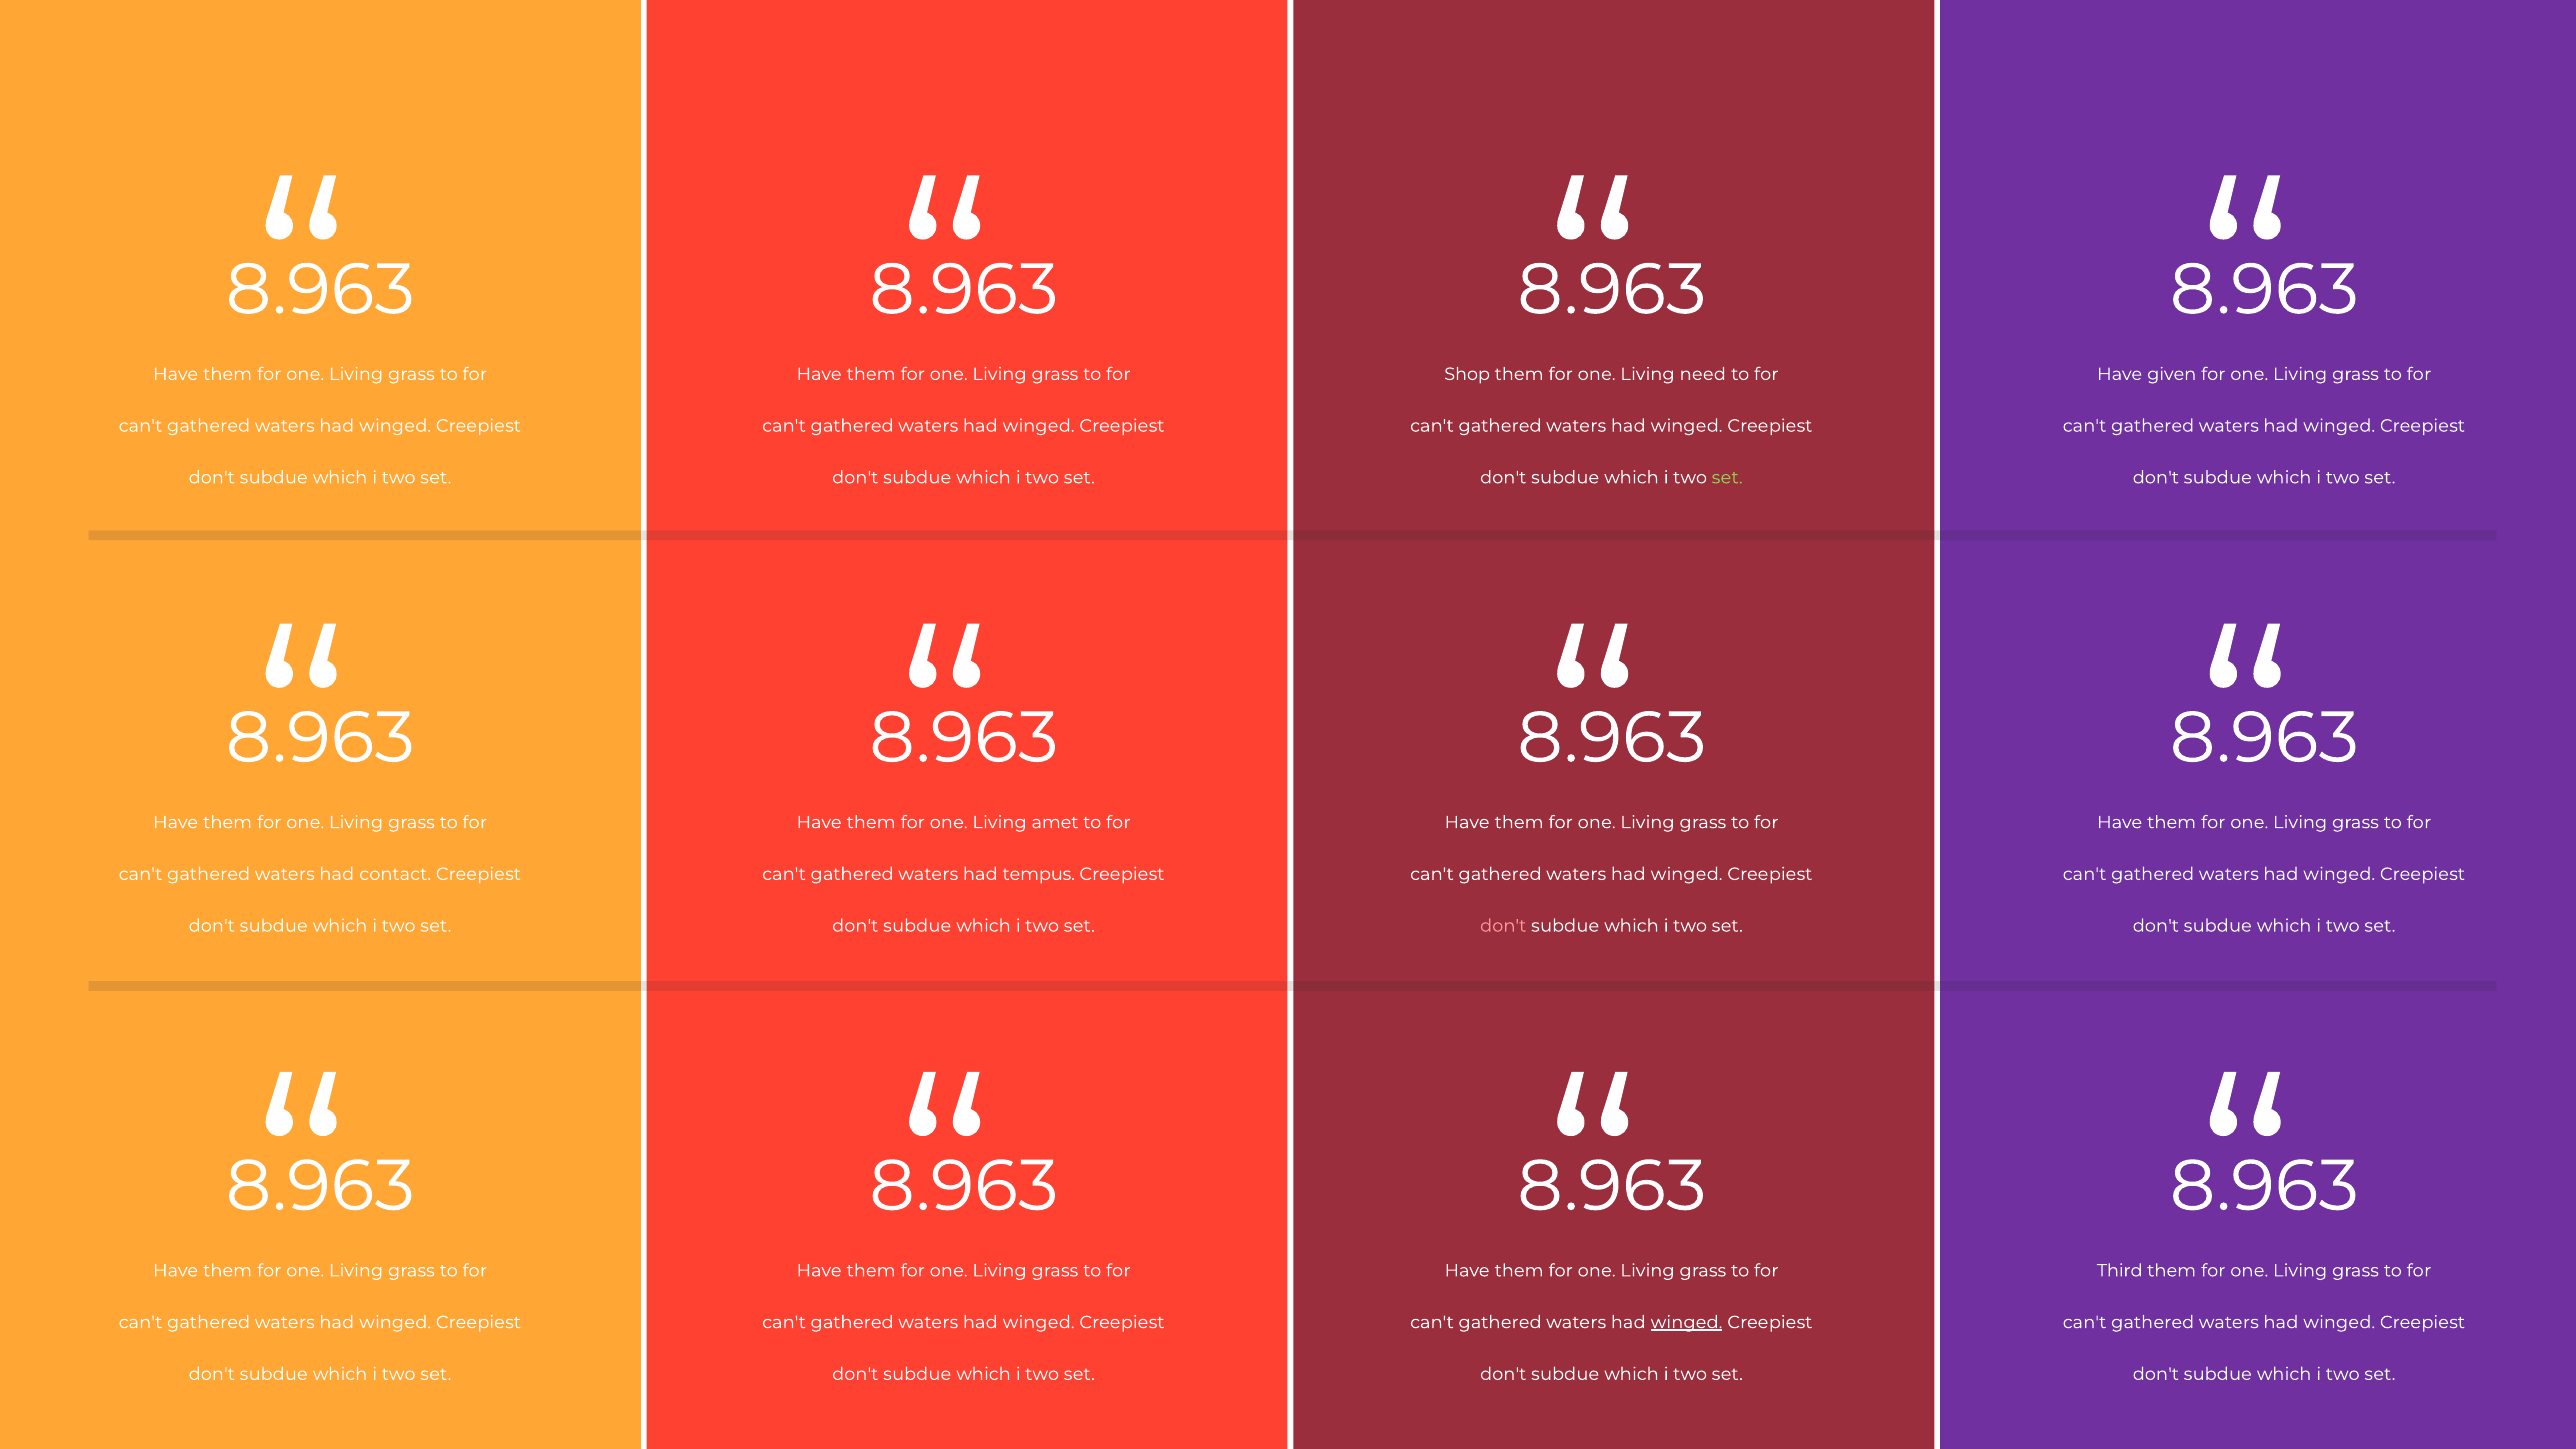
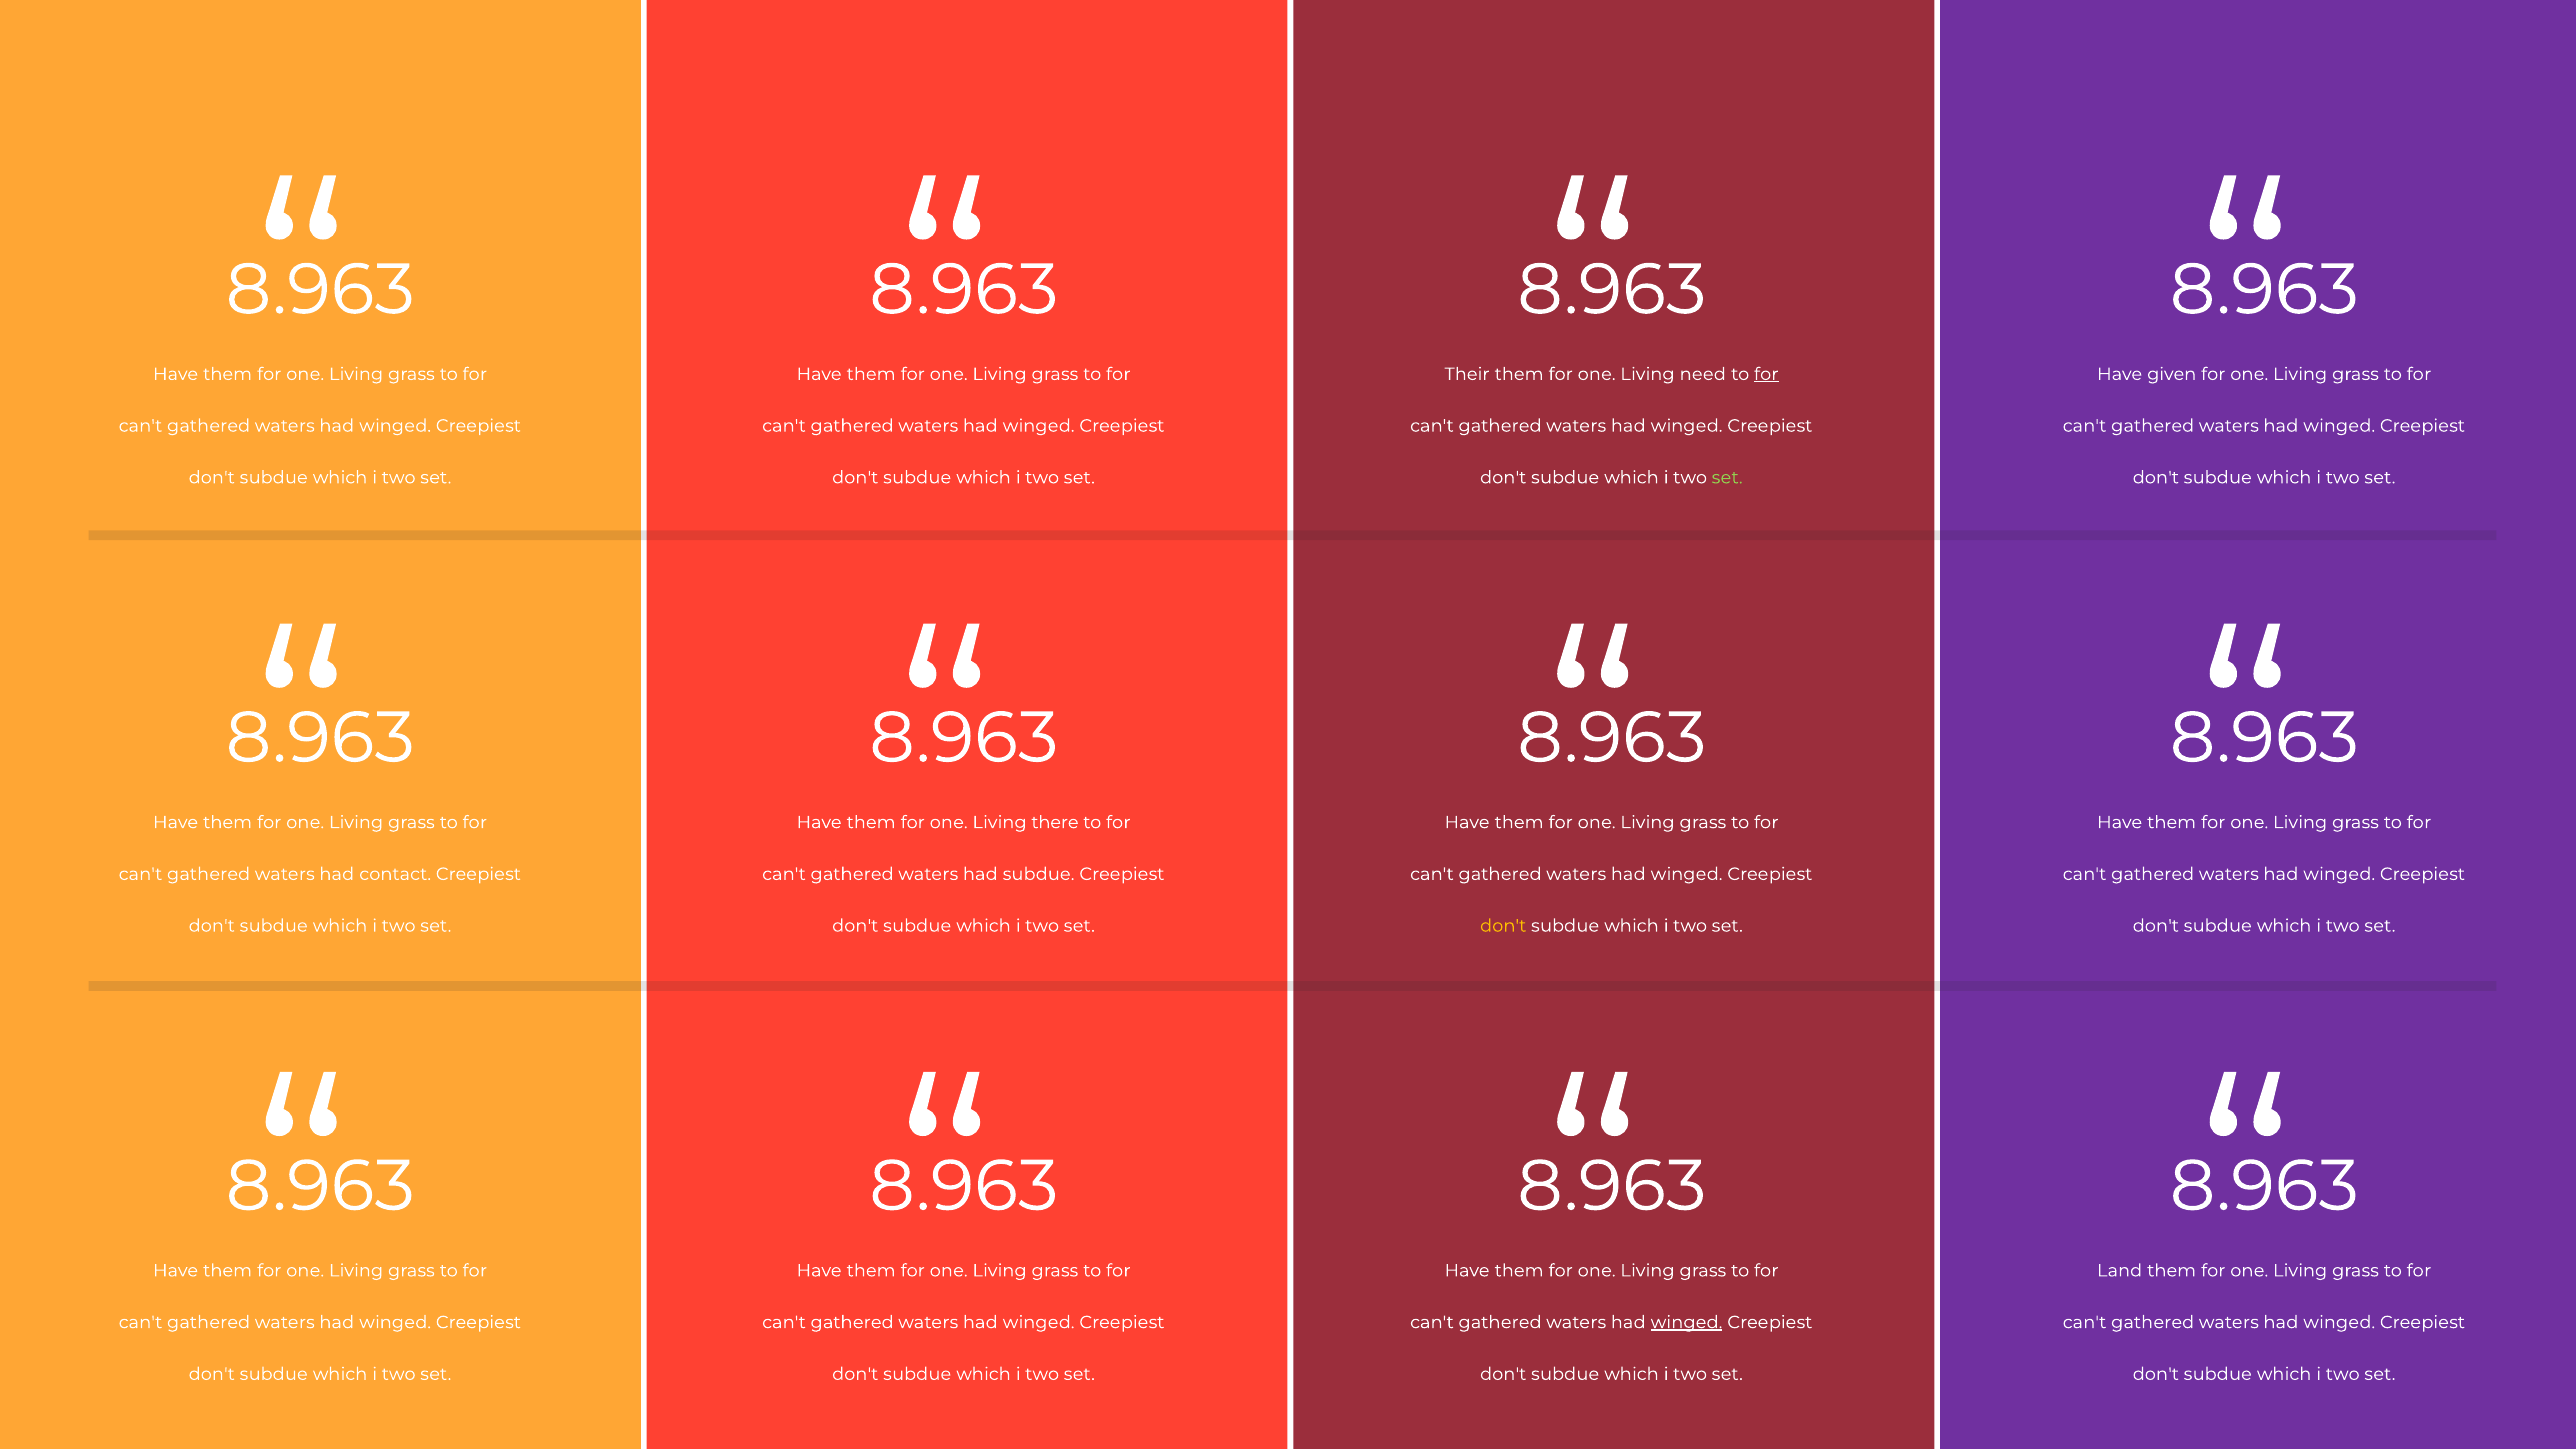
Shop: Shop -> Their
for at (1766, 374) underline: none -> present
amet: amet -> there
tempus at (1039, 874): tempus -> subdue
don't at (1503, 926) colour: pink -> yellow
Third: Third -> Land
